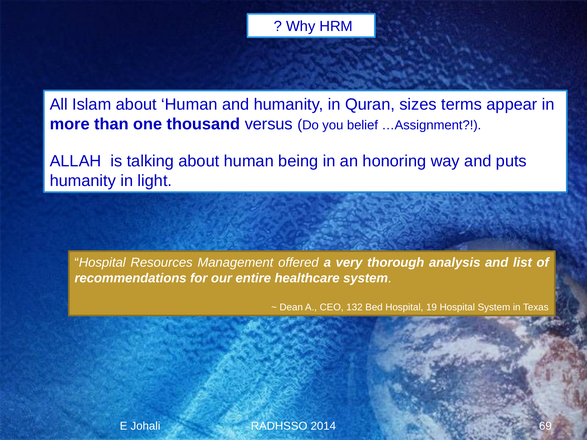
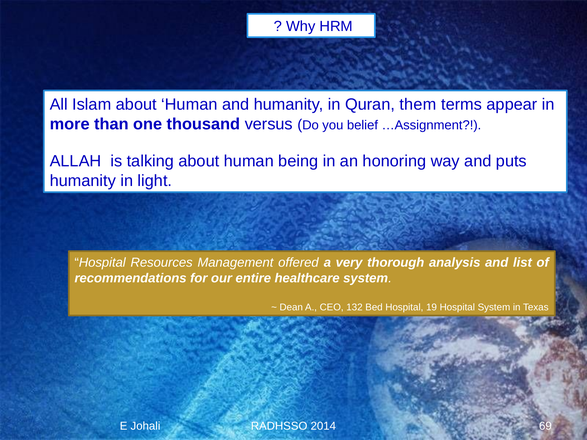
sizes: sizes -> them
